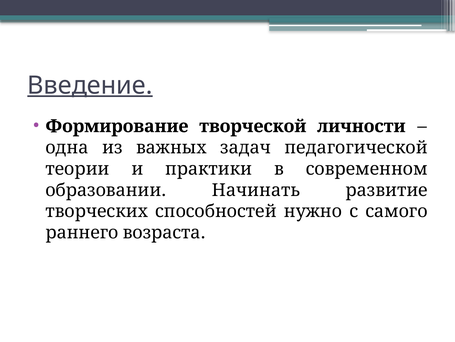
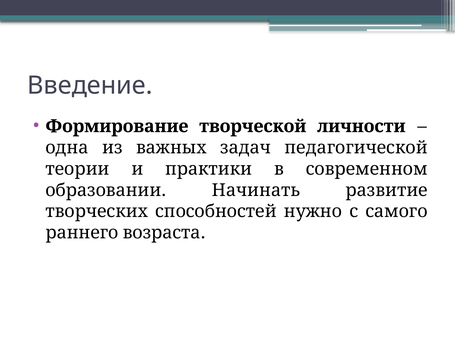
Введение underline: present -> none
